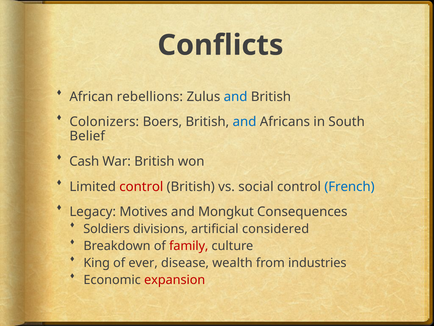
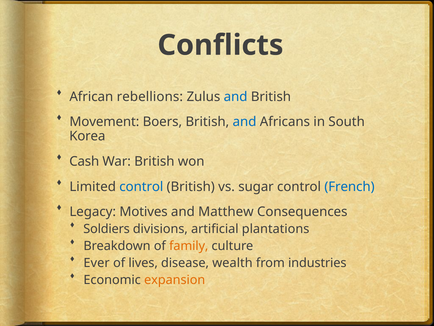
Colonizers: Colonizers -> Movement
Belief: Belief -> Korea
control at (141, 186) colour: red -> blue
social: social -> sugar
Mongkut: Mongkut -> Matthew
considered: considered -> plantations
family colour: red -> orange
King: King -> Ever
ever: ever -> lives
expansion colour: red -> orange
